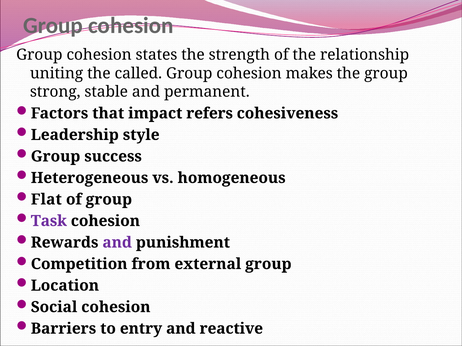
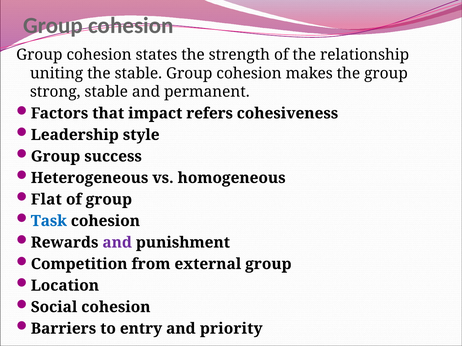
the called: called -> stable
Task colour: purple -> blue
reactive: reactive -> priority
